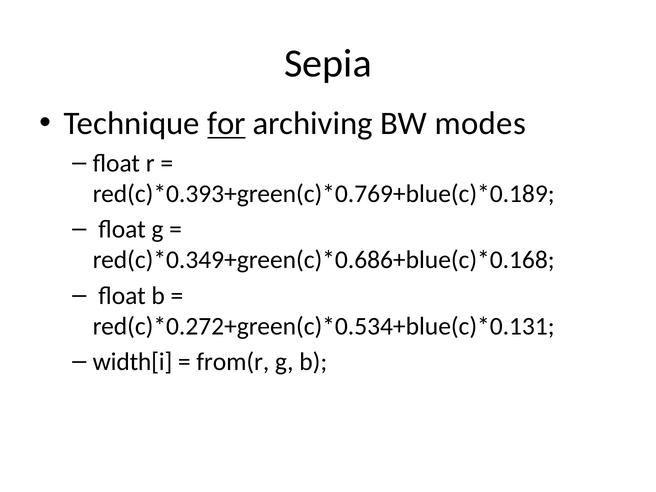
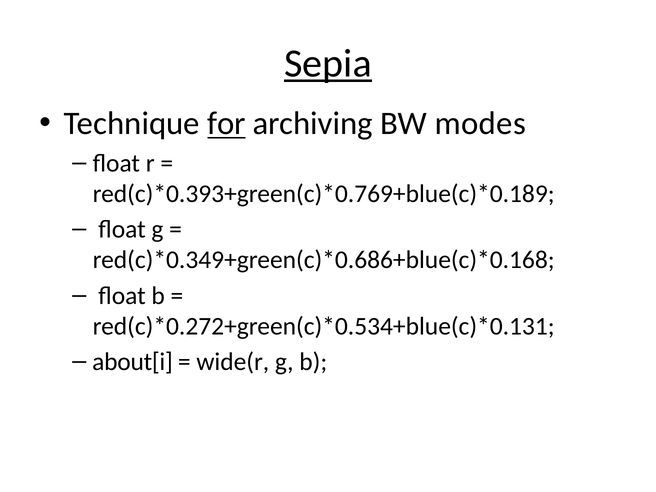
Sepia underline: none -> present
width[i: width[i -> about[i
from(r: from(r -> wide(r
